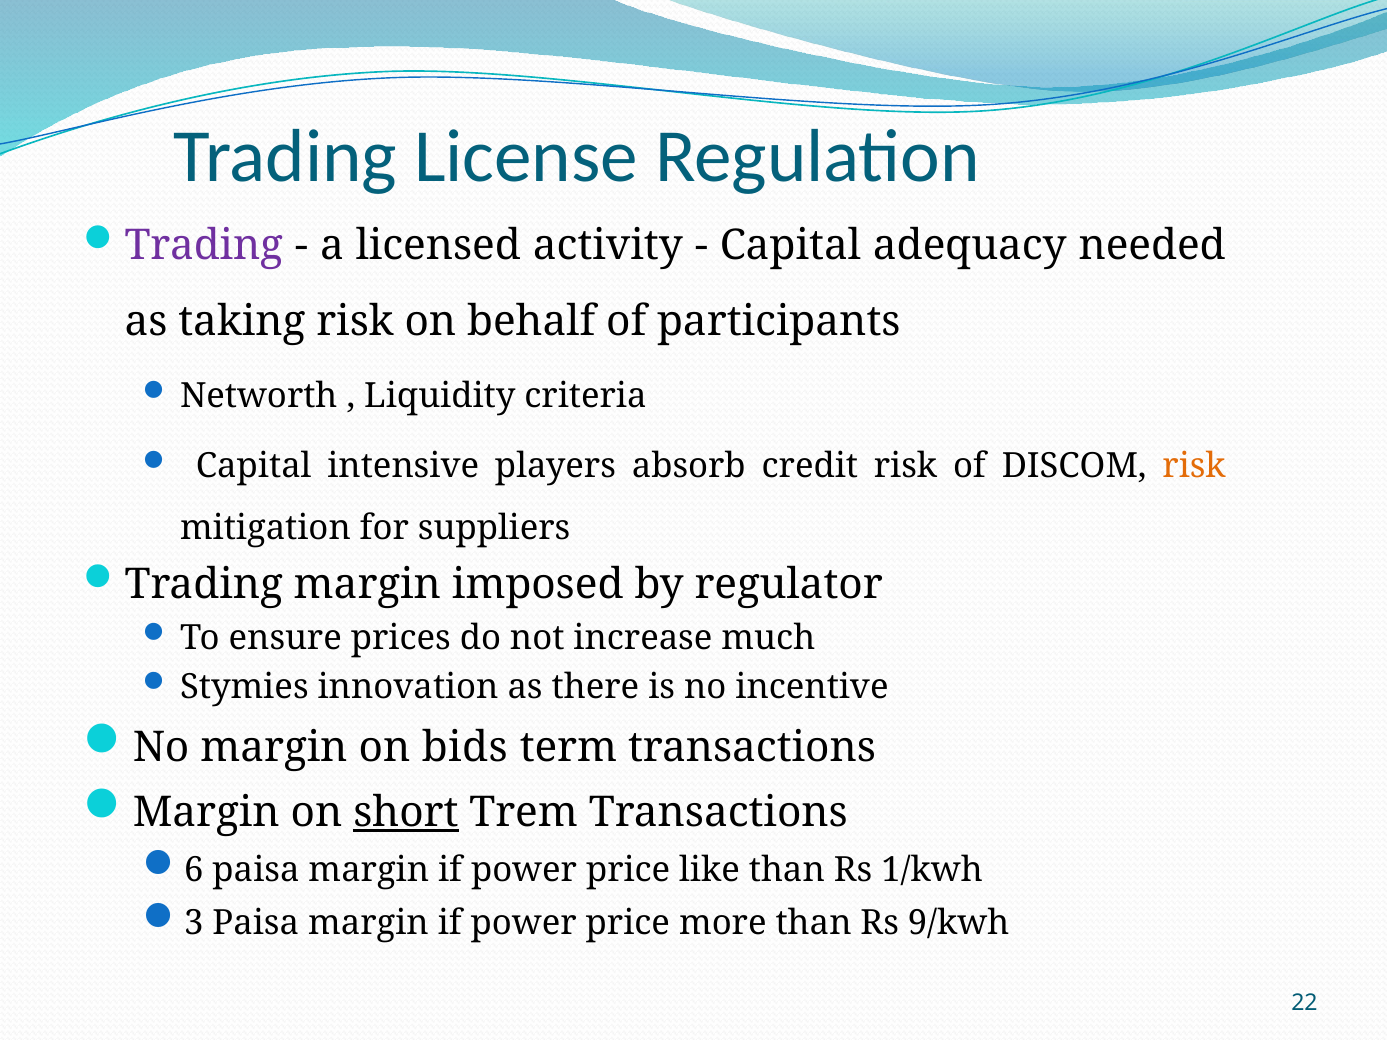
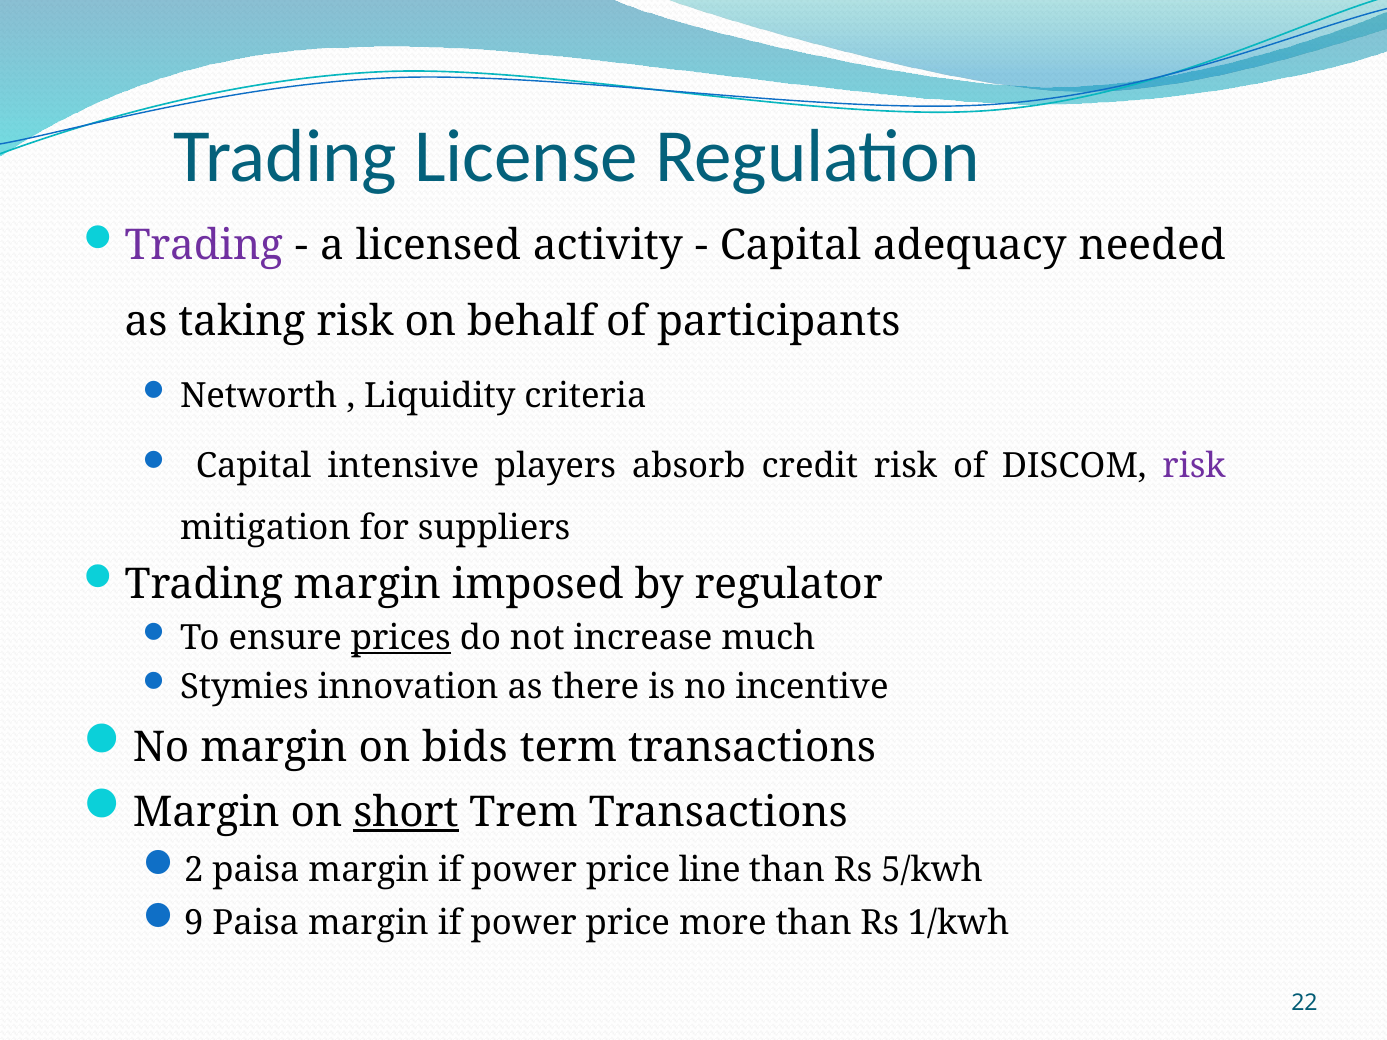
risk at (1194, 466) colour: orange -> purple
prices underline: none -> present
6: 6 -> 2
like: like -> line
1/kwh: 1/kwh -> 5/kwh
3: 3 -> 9
9/kwh: 9/kwh -> 1/kwh
